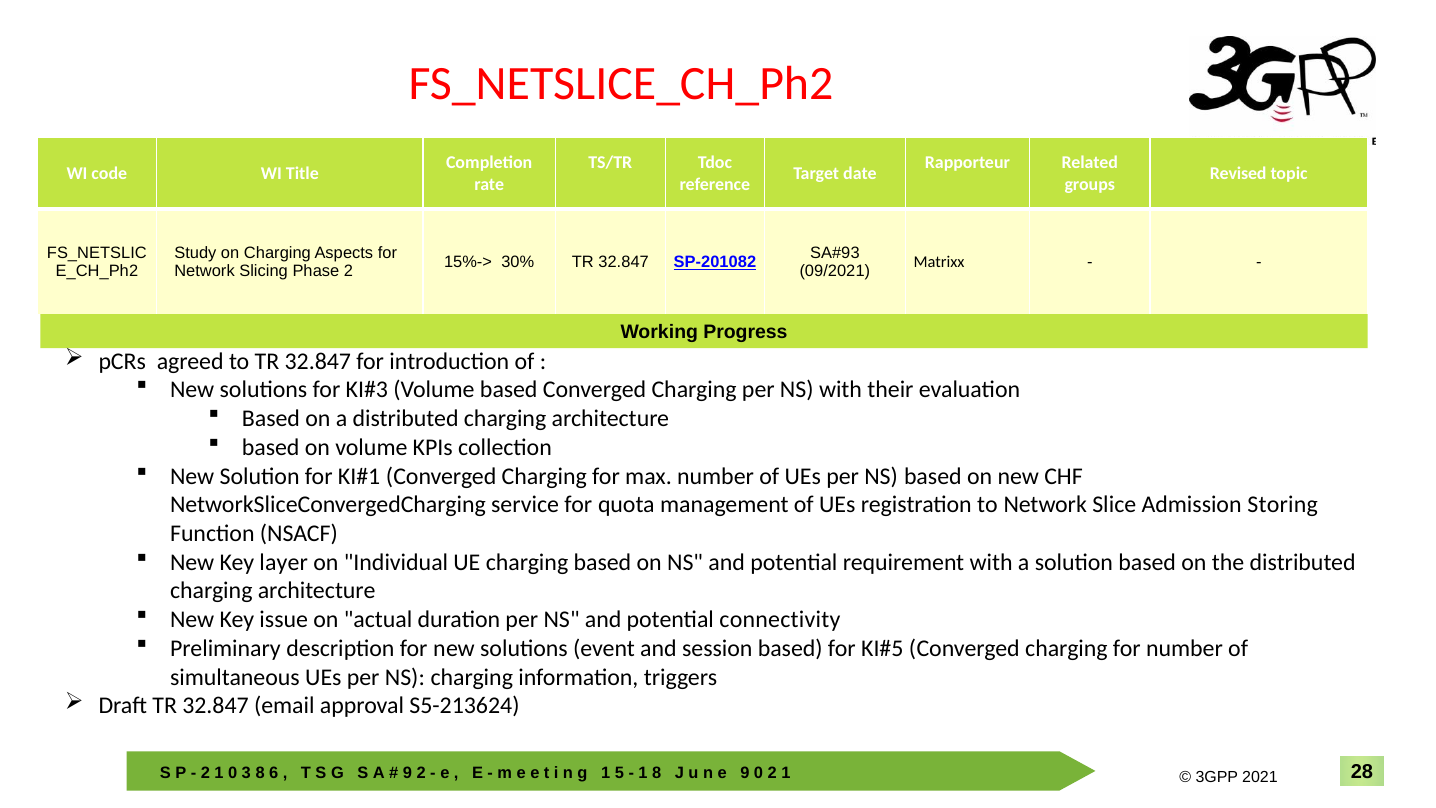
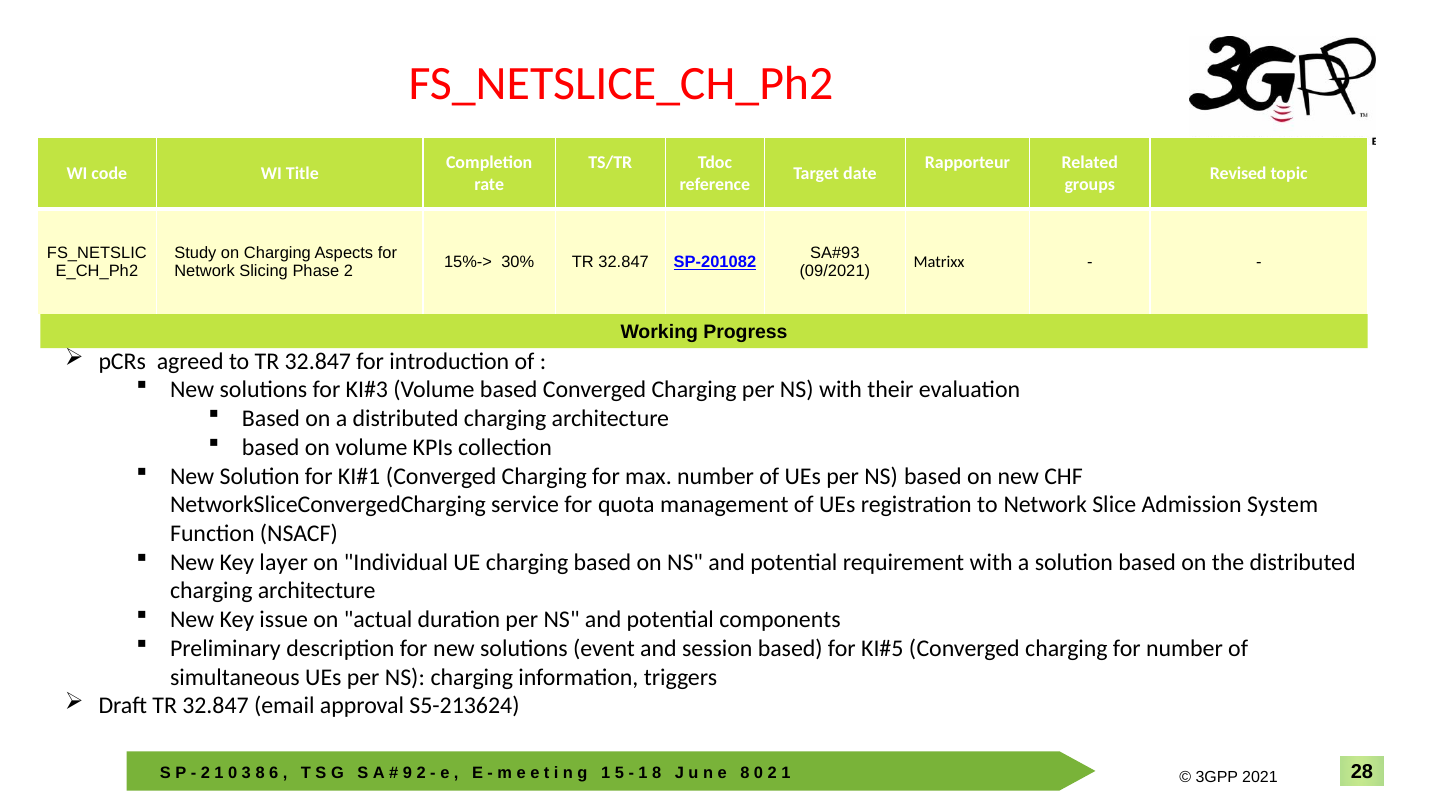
Storing: Storing -> System
connectivity: connectivity -> components
9 at (745, 772): 9 -> 8
